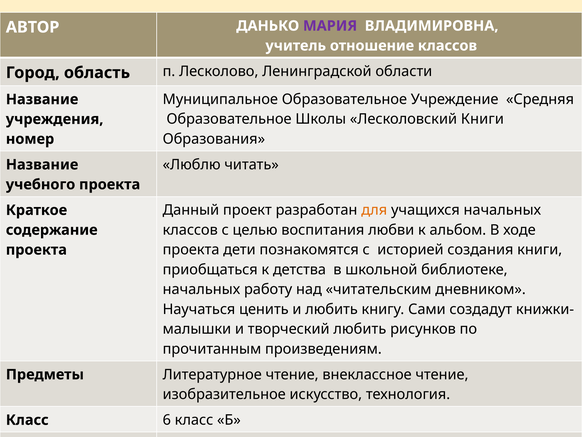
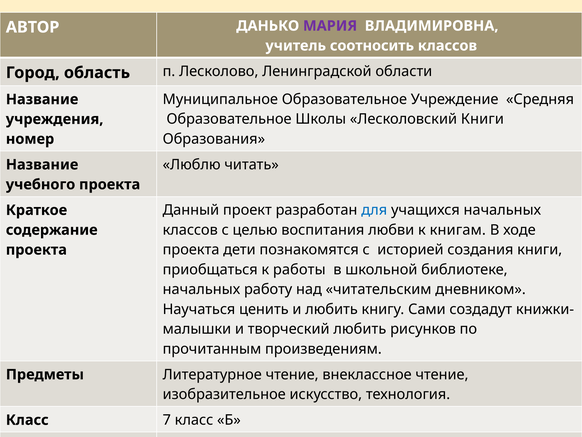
отношение: отношение -> соотносить
для colour: orange -> blue
альбом: альбом -> книгам
детства: детства -> работы
6: 6 -> 7
